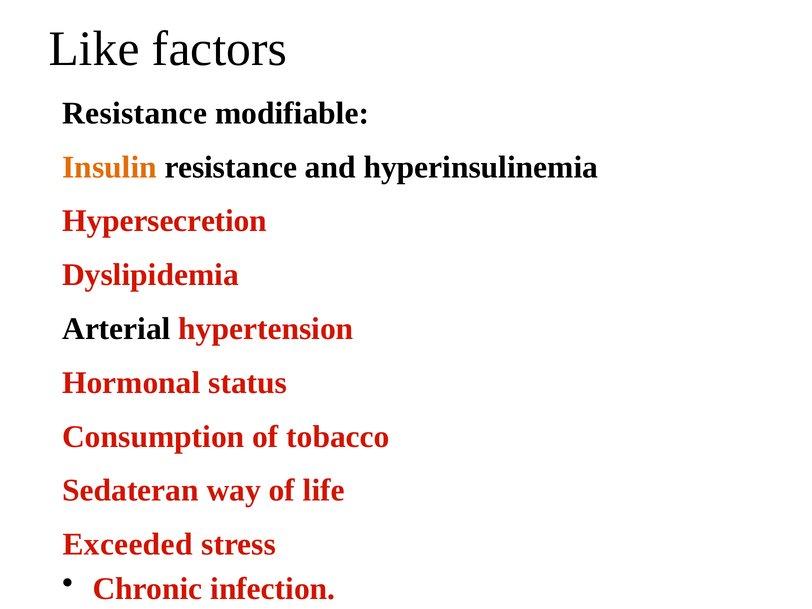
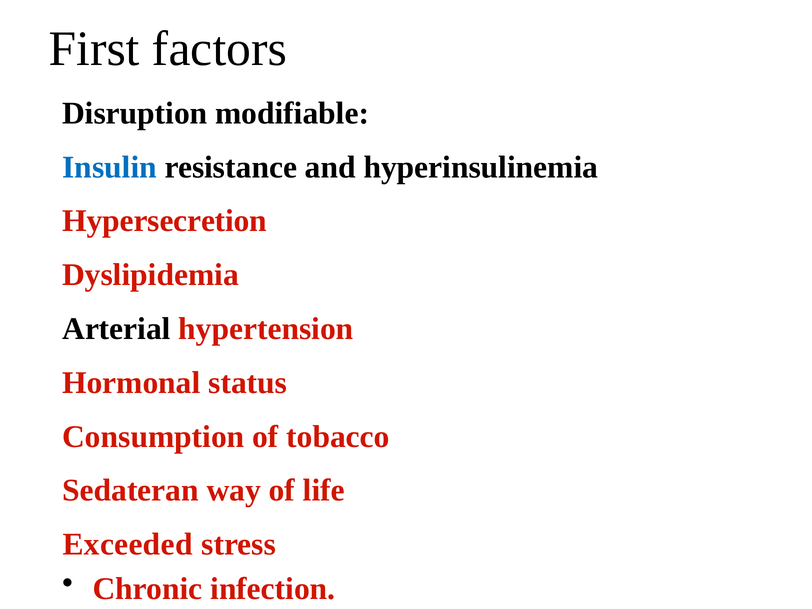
Like: Like -> First
Resistance at (135, 113): Resistance -> Disruption
Insulin colour: orange -> blue
